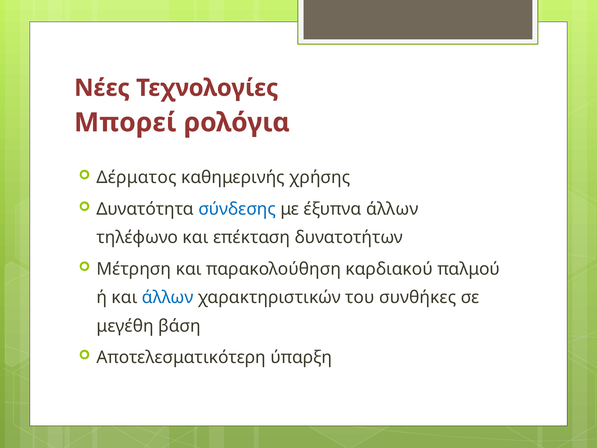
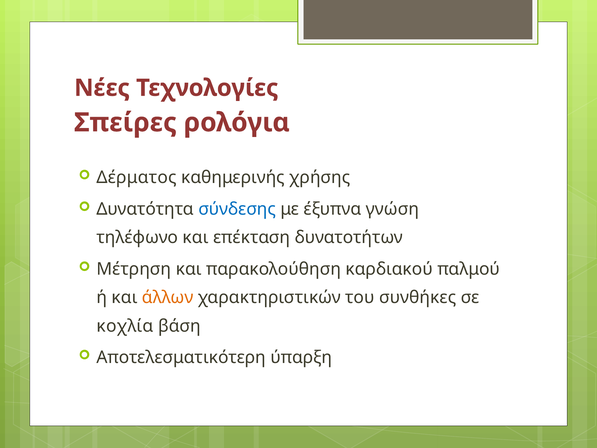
Μπορεί: Μπορεί -> Σπείρες
έξυπνα άλλων: άλλων -> γνώση
άλλων at (168, 297) colour: blue -> orange
μεγέθη: μεγέθη -> κοχλία
